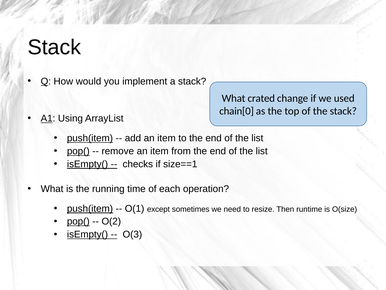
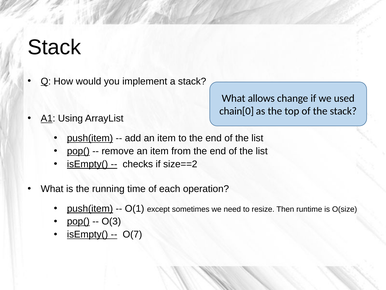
crated: crated -> allows
size==1: size==1 -> size==2
O(2: O(2 -> O(3
O(3: O(3 -> O(7
